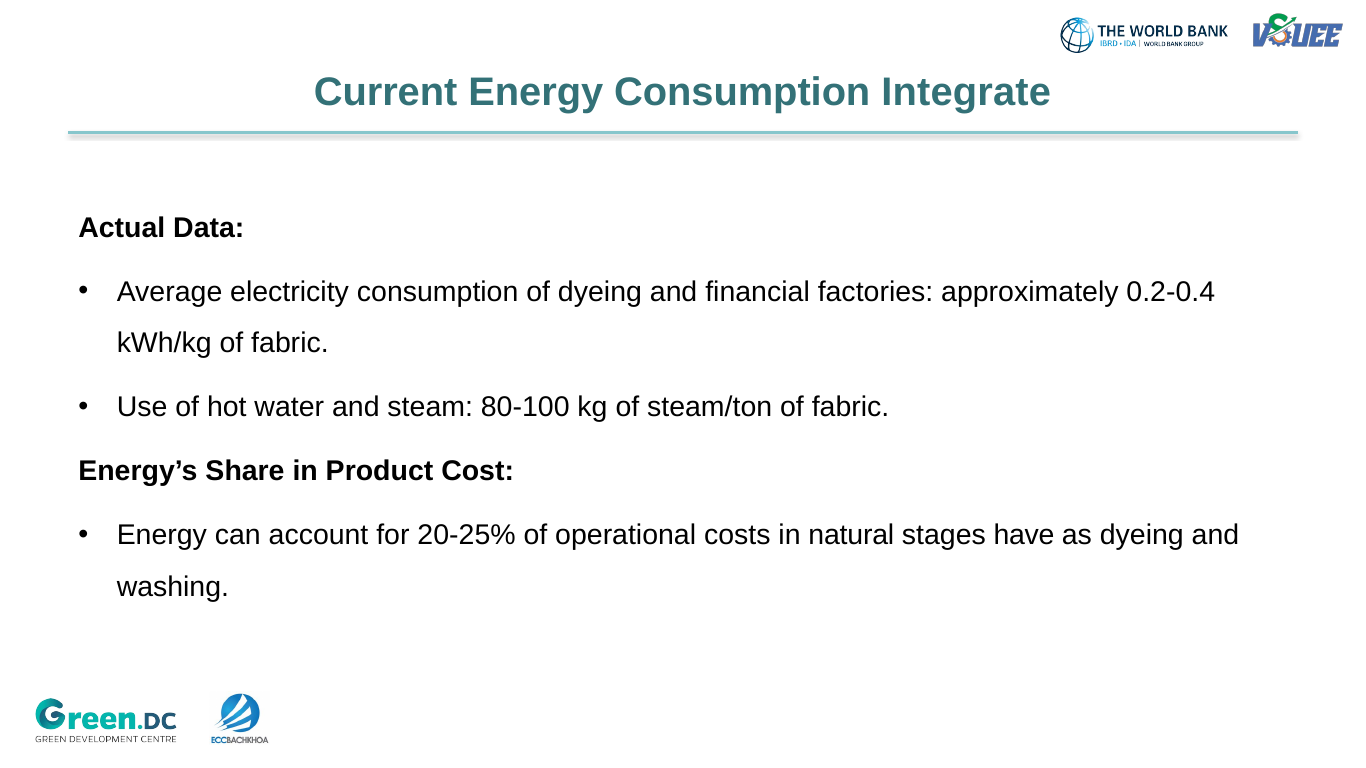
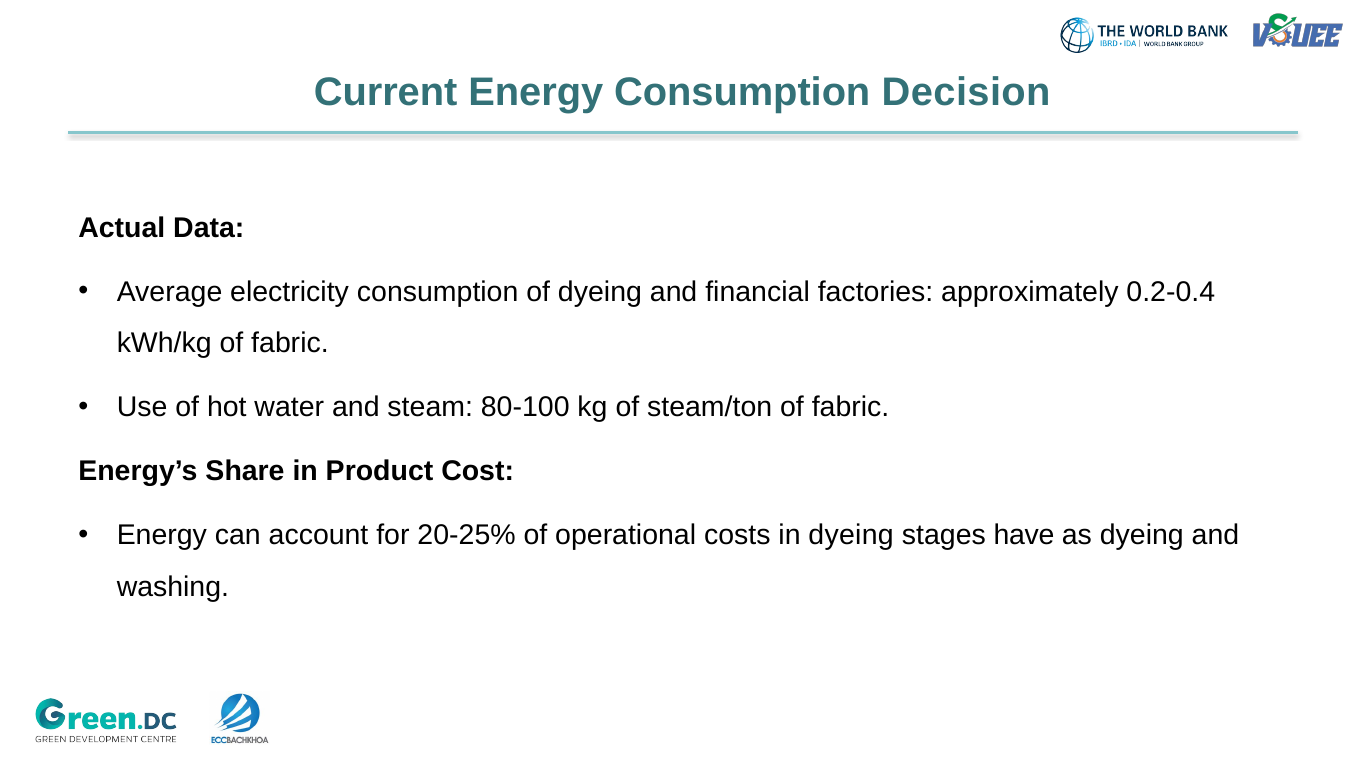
Integrate: Integrate -> Decision
in natural: natural -> dyeing
